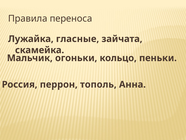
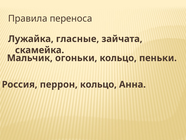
перрон тополь: тополь -> кольцо
